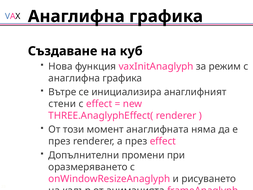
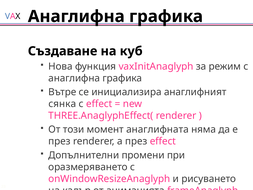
стени: стени -> сянка
